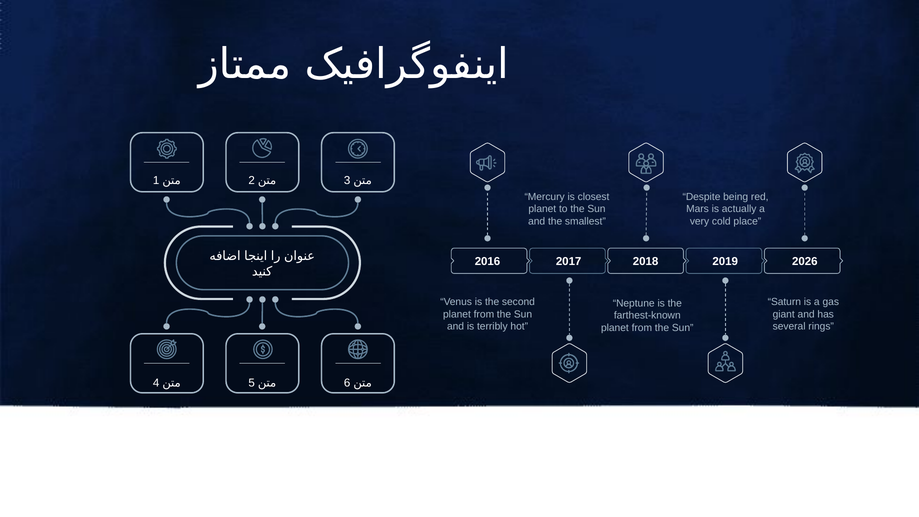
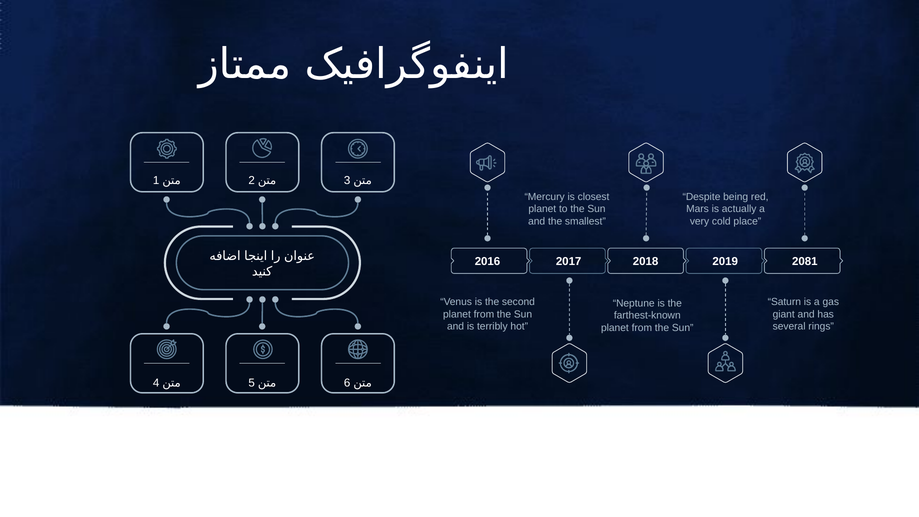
2026: 2026 -> 2081
